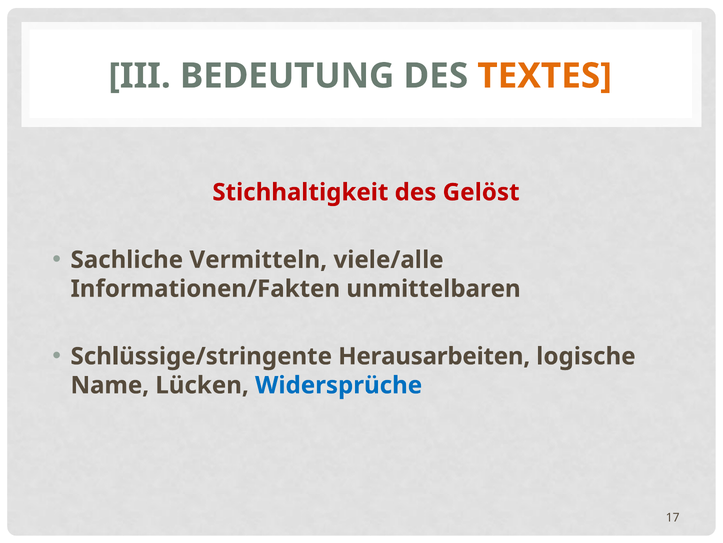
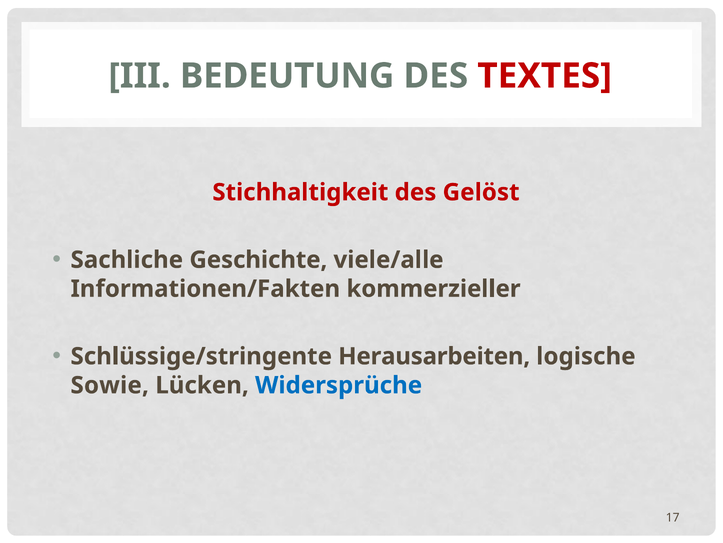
TEXTES colour: orange -> red
Vermitteln: Vermitteln -> Geschichte
unmittelbaren: unmittelbaren -> kommerzieller
Name: Name -> Sowie
